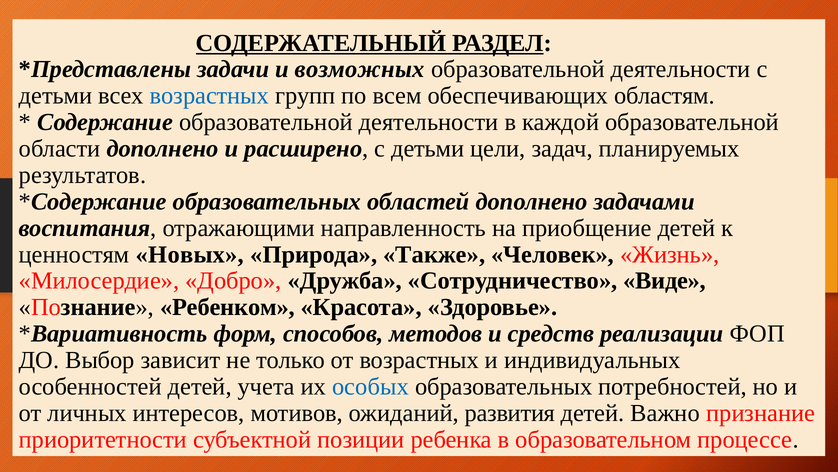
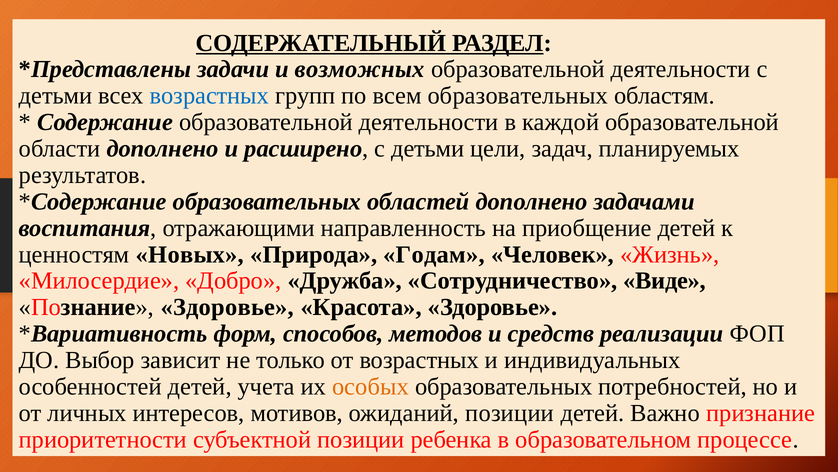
всем обеспечивающих: обеспечивающих -> образовательных
Также: Также -> Годам
Познание Ребенком: Ребенком -> Здоровье
особых colour: blue -> orange
ожиданий развития: развития -> позиции
